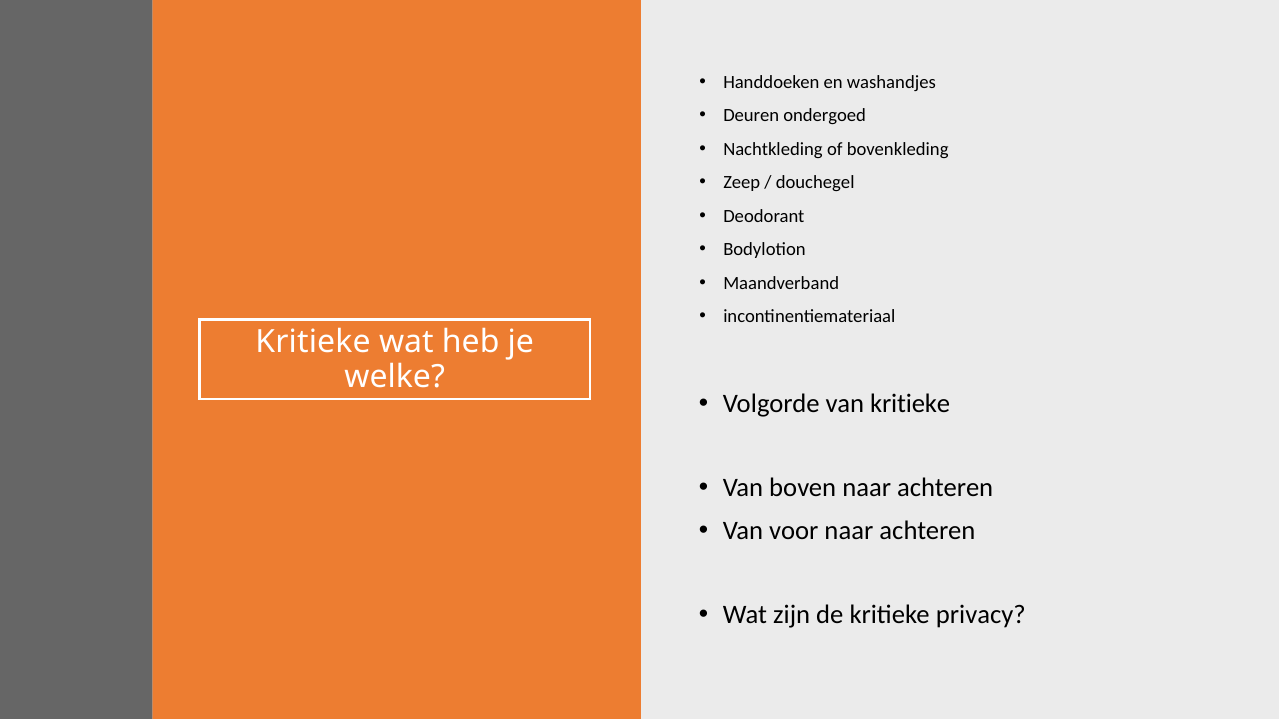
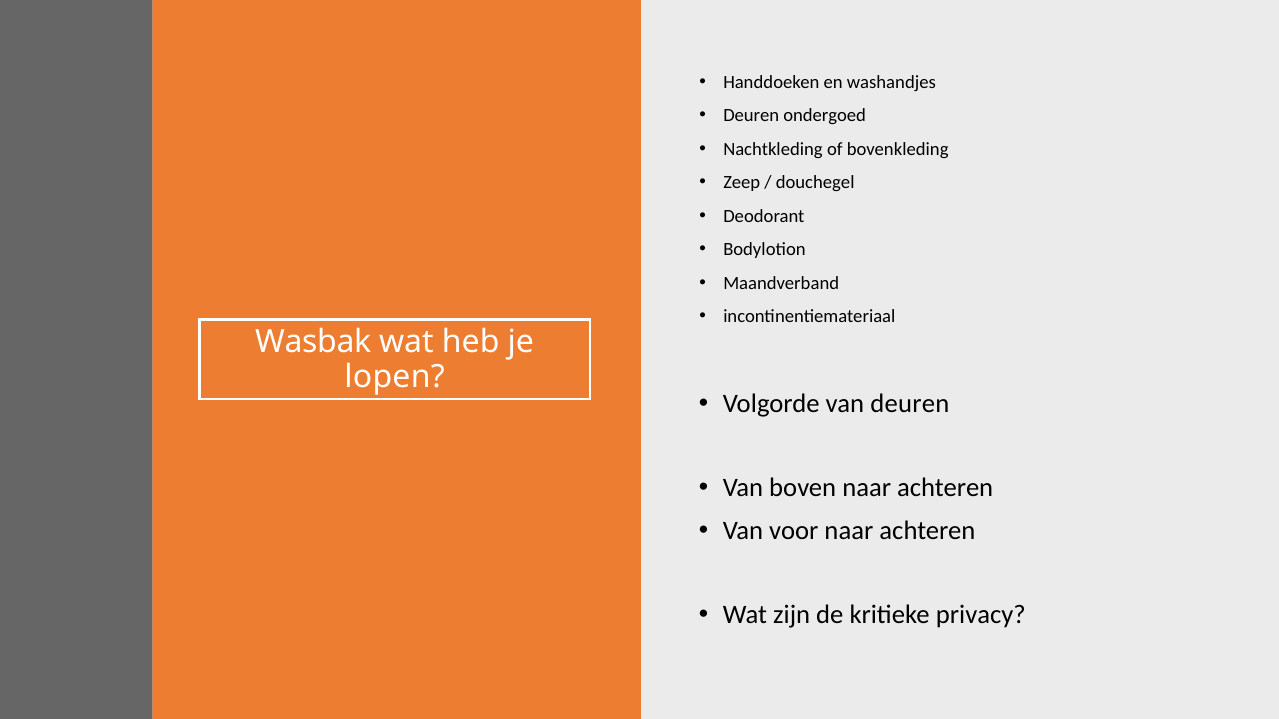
Kritieke at (313, 342): Kritieke -> Wasbak
welke: welke -> lopen
van kritieke: kritieke -> deuren
